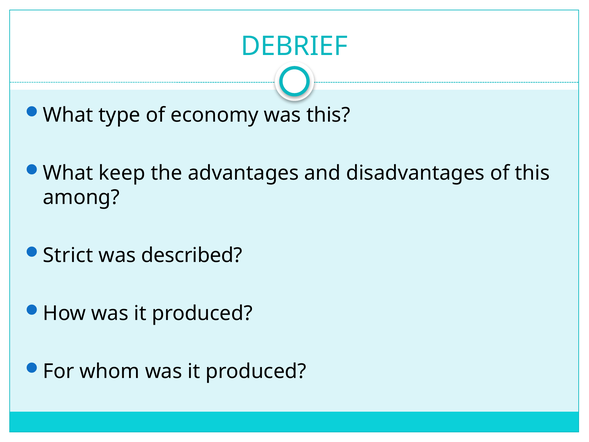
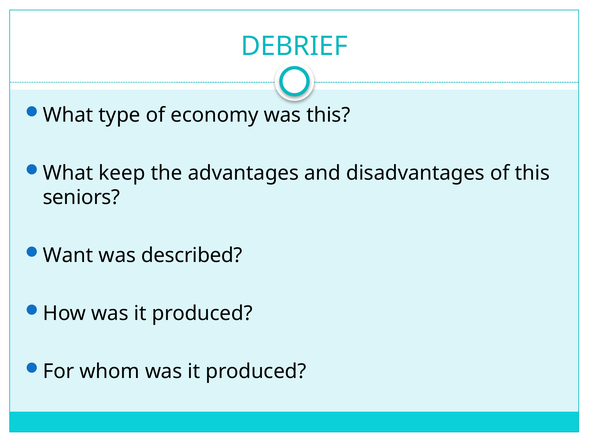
among: among -> seniors
Strict: Strict -> Want
